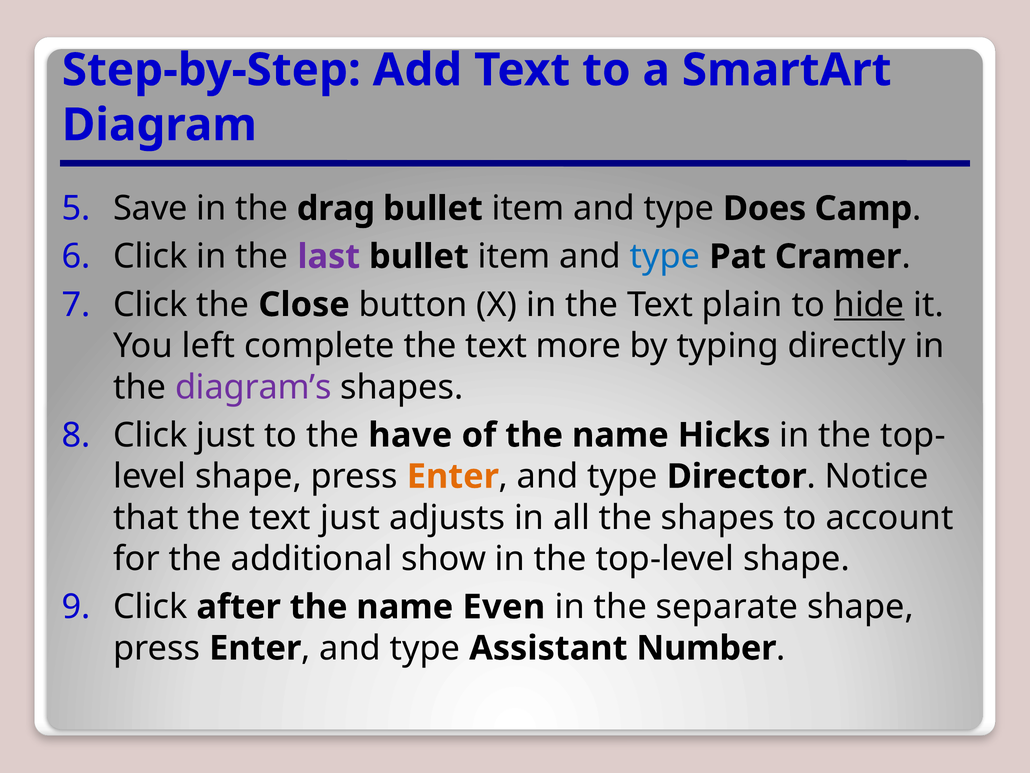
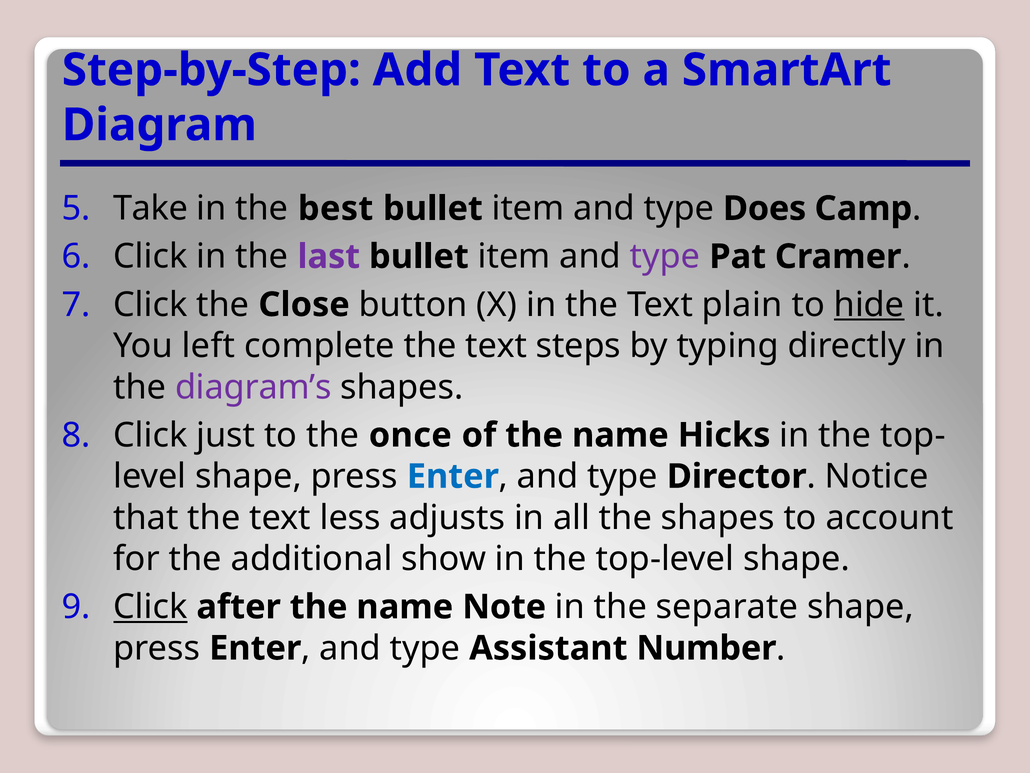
Save: Save -> Take
drag: drag -> best
type at (665, 256) colour: blue -> purple
more: more -> steps
have: have -> once
Enter at (453, 476) colour: orange -> blue
text just: just -> less
Click at (150, 607) underline: none -> present
Even: Even -> Note
